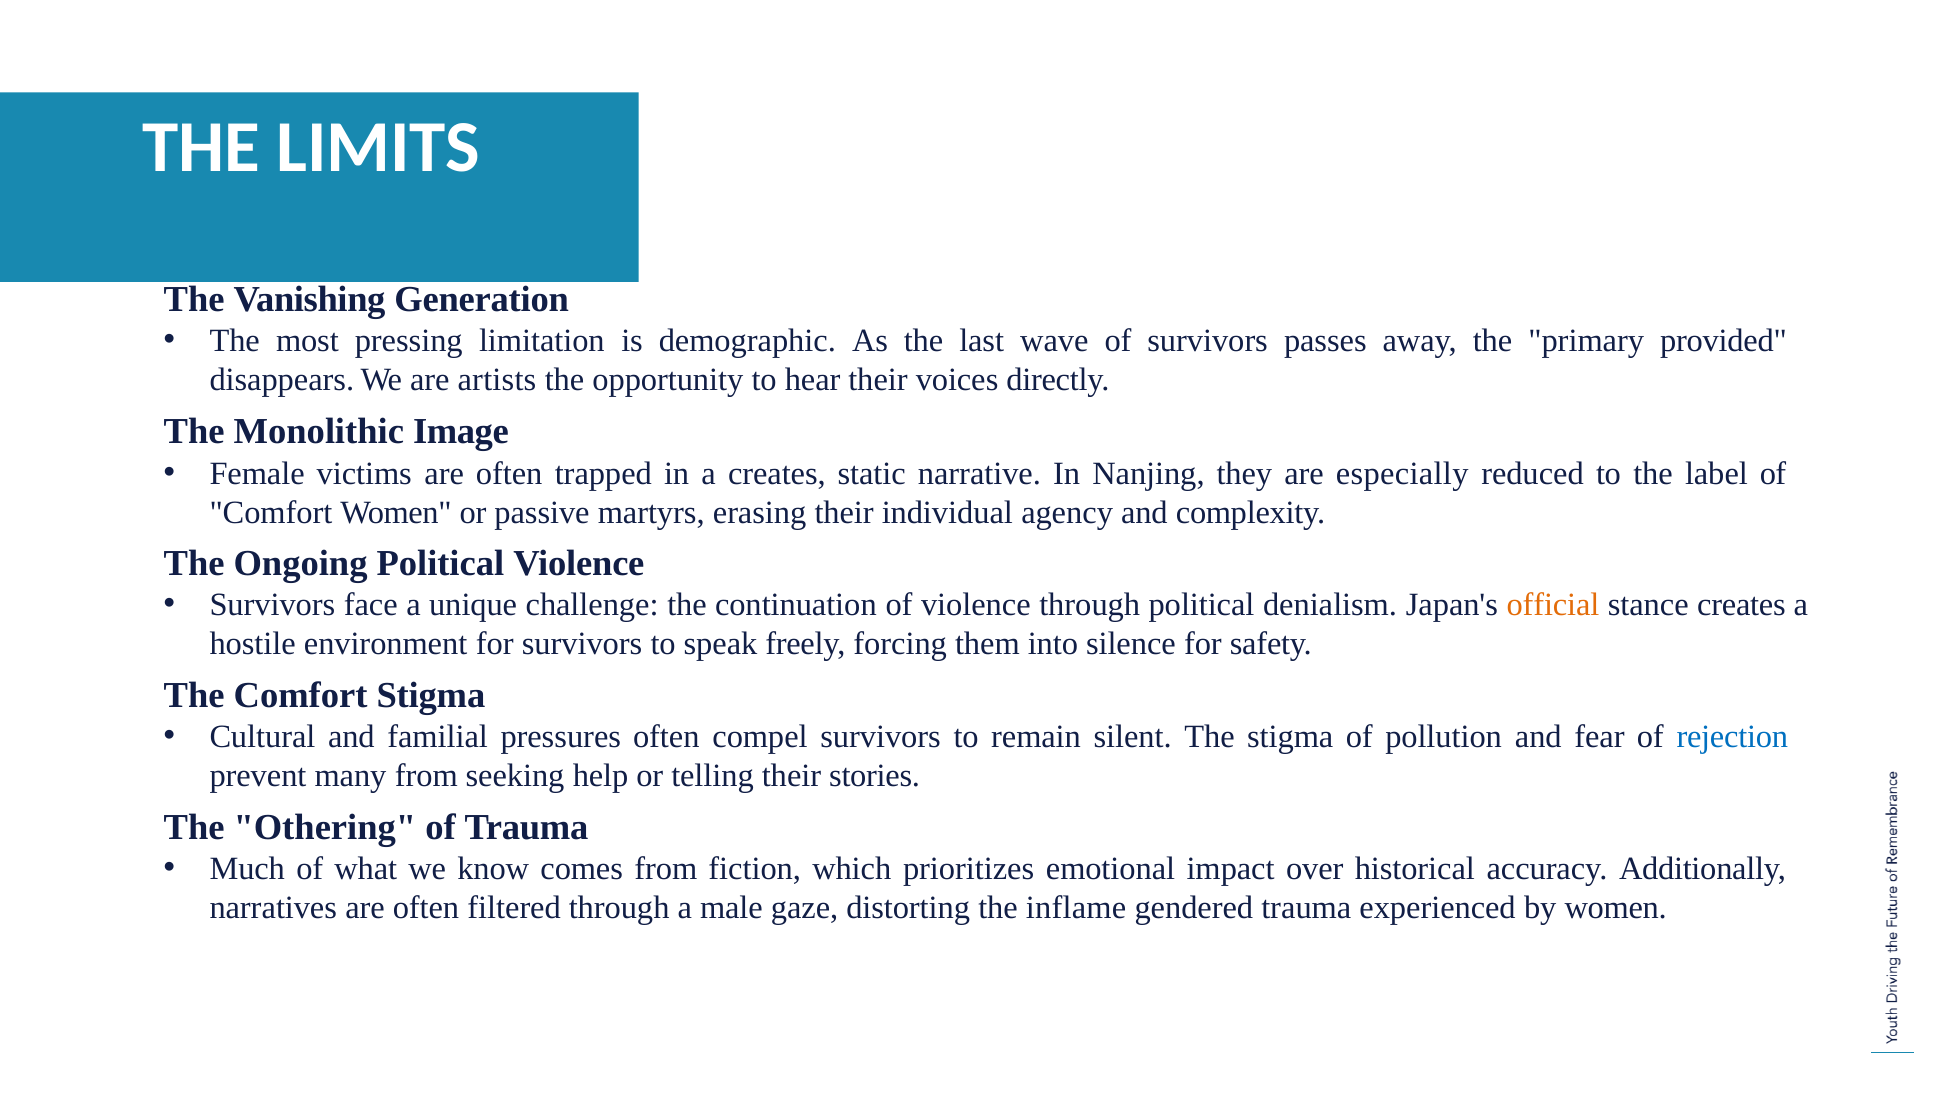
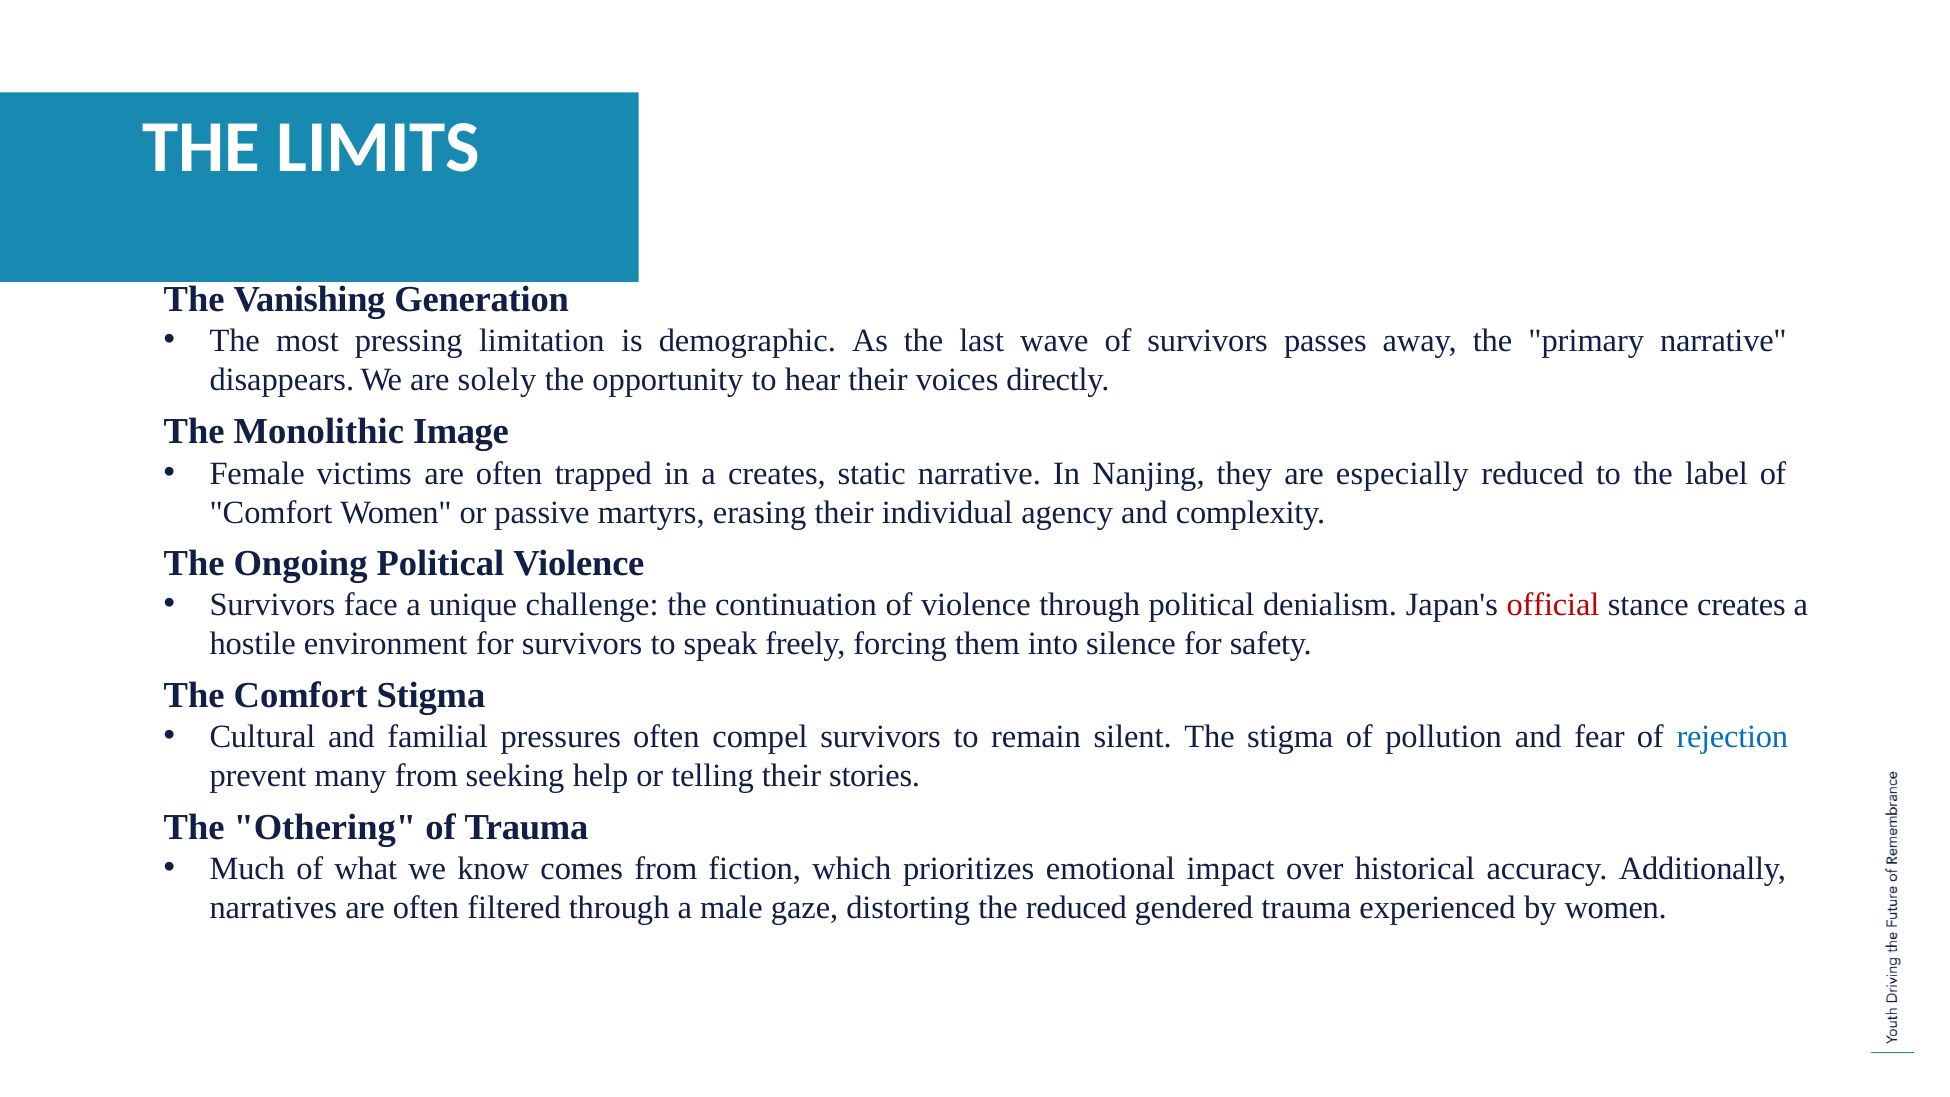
primary provided: provided -> narrative
artists: artists -> solely
official colour: orange -> red
the inflame: inflame -> reduced
